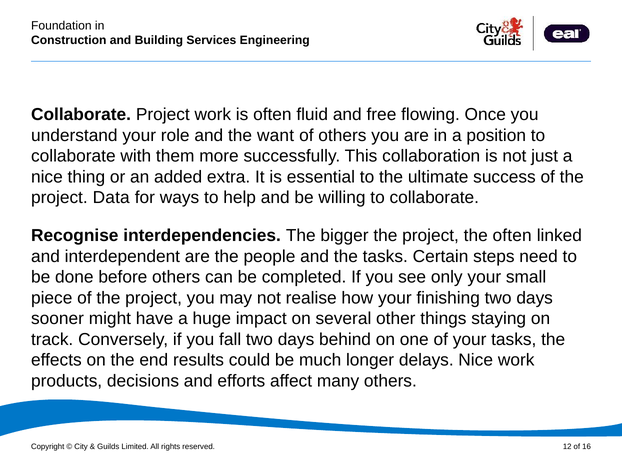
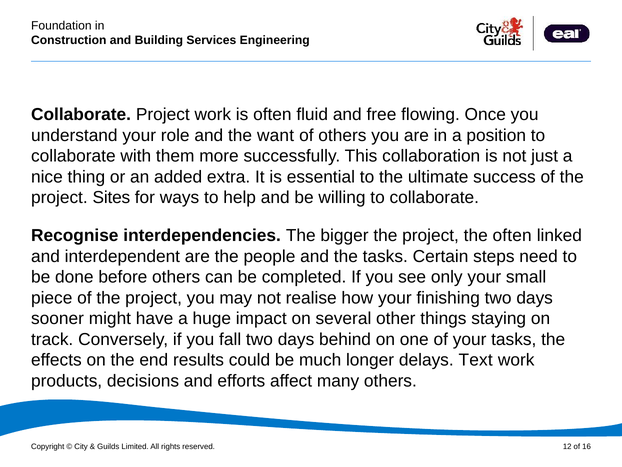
Data: Data -> Sites
delays Nice: Nice -> Text
